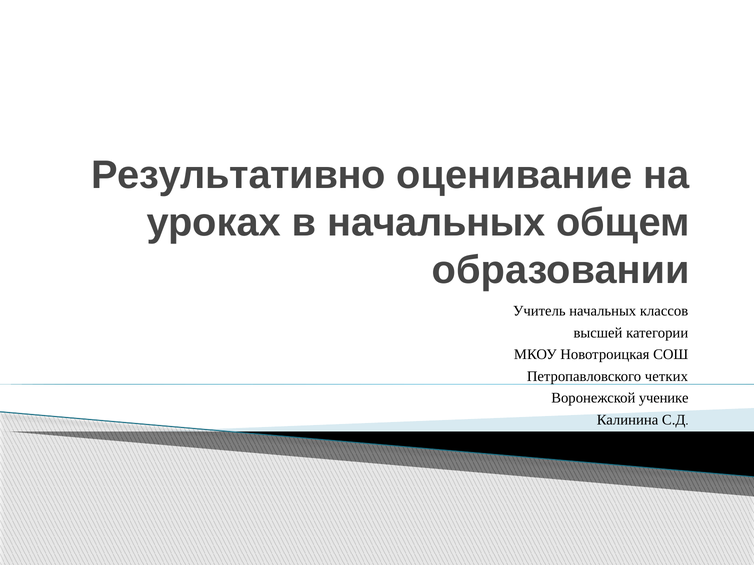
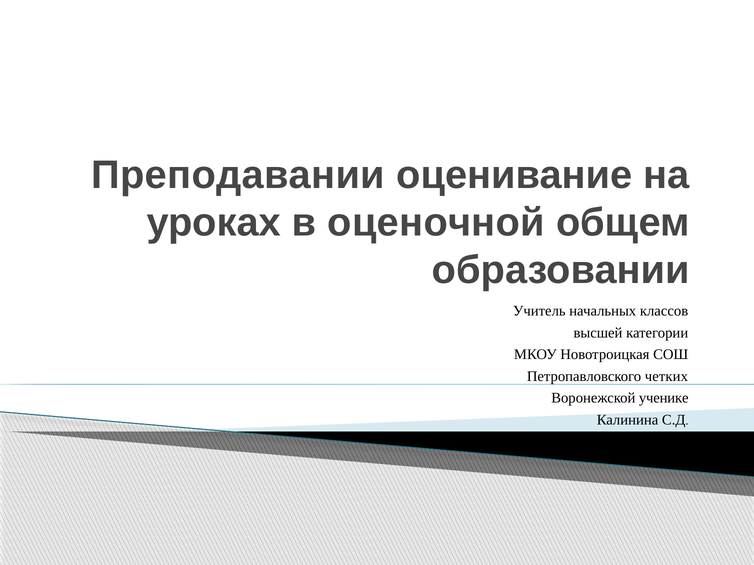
Результативно: Результативно -> Преподавании
в начальных: начальных -> оценочной
